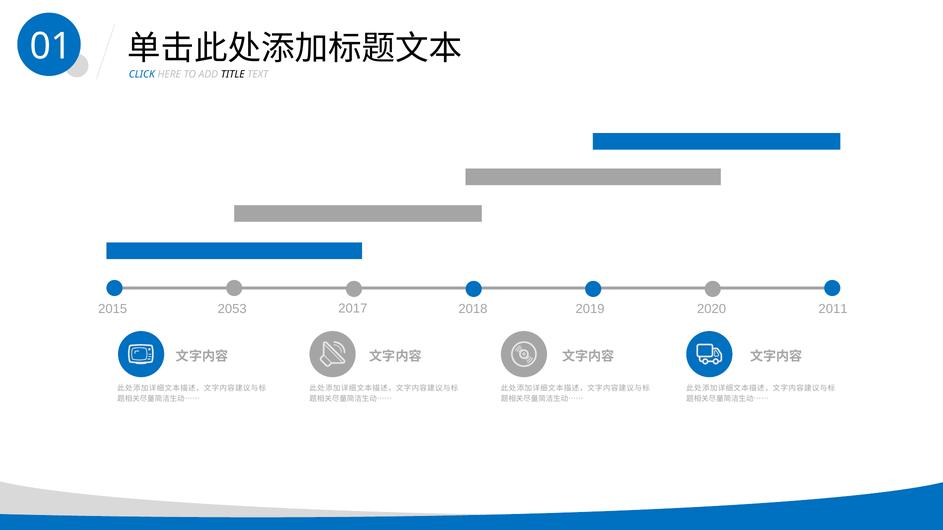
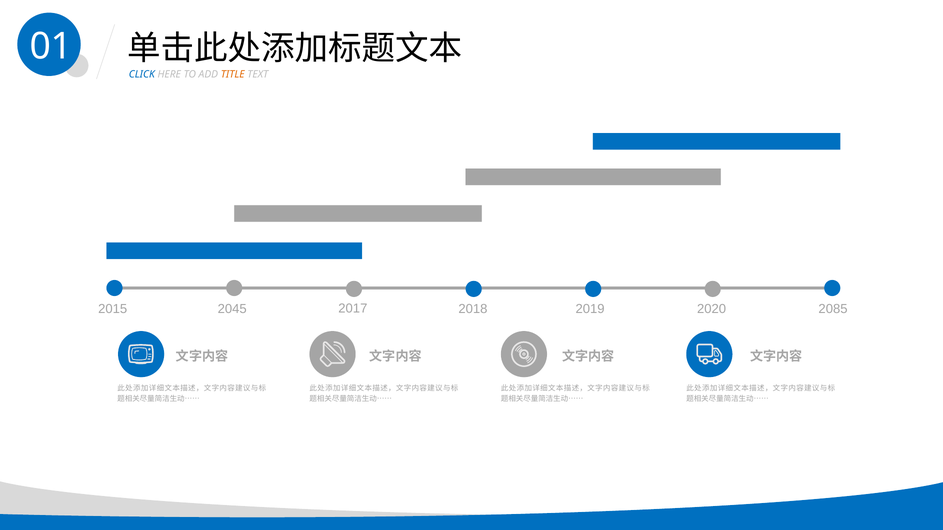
TITLE colour: black -> orange
2011: 2011 -> 2085
2053: 2053 -> 2045
